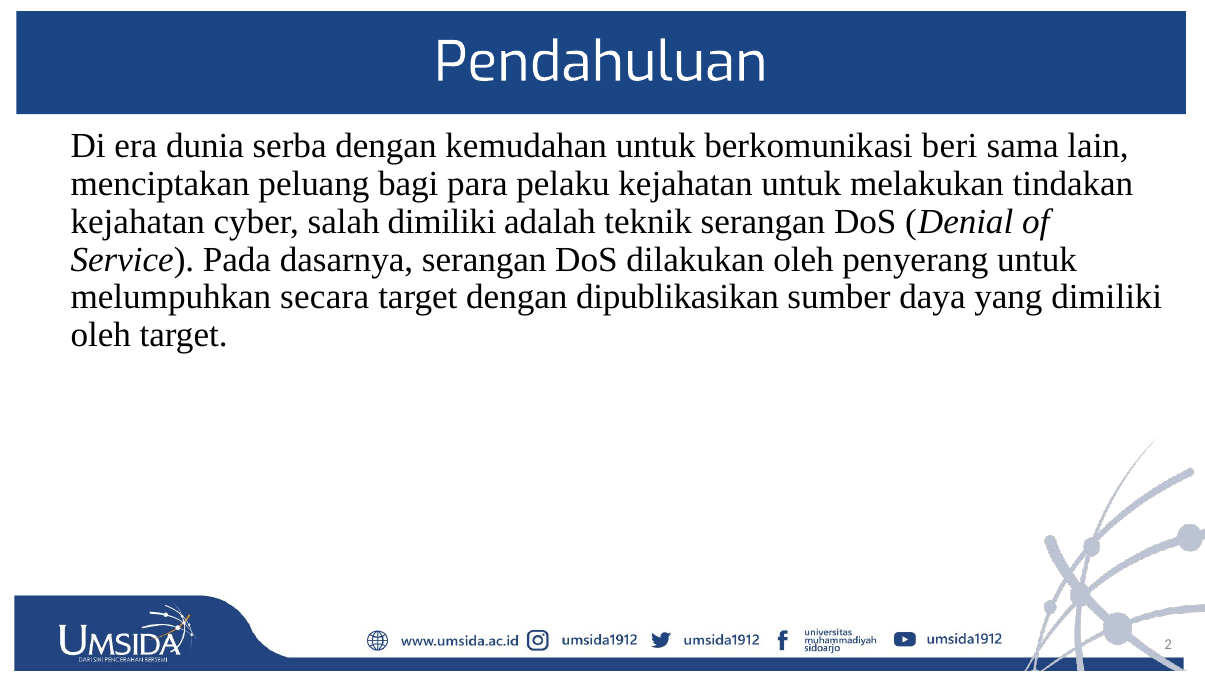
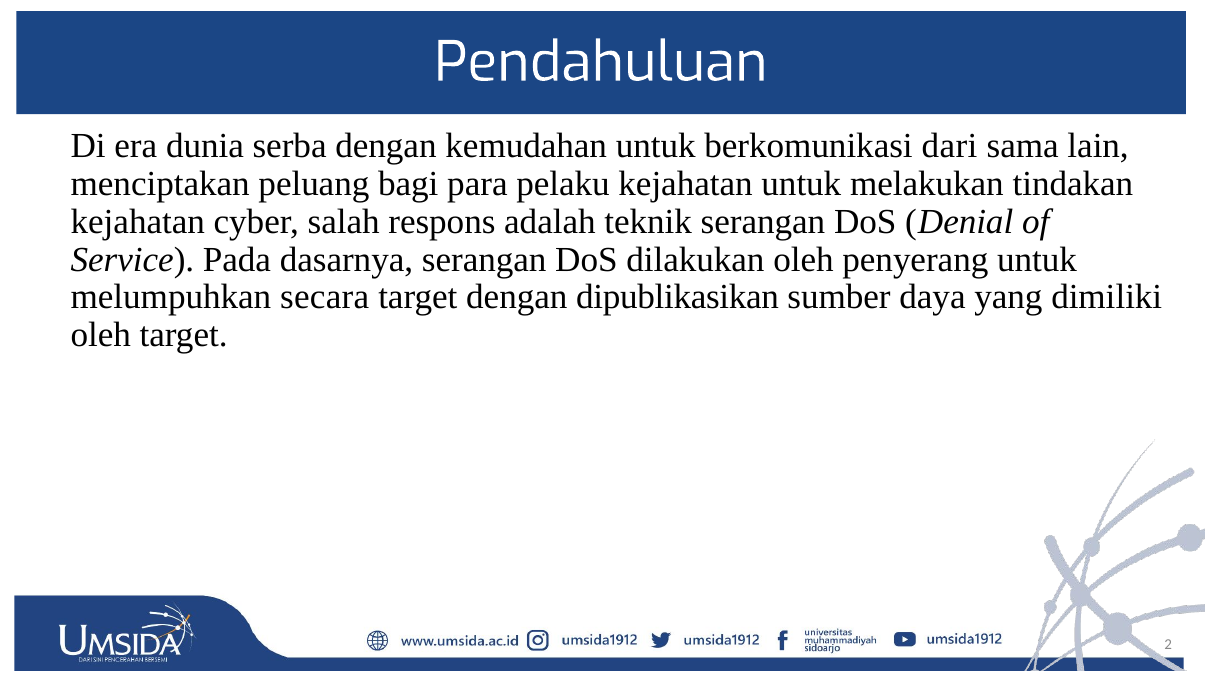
beri: beri -> dari
salah dimiliki: dimiliki -> respons
